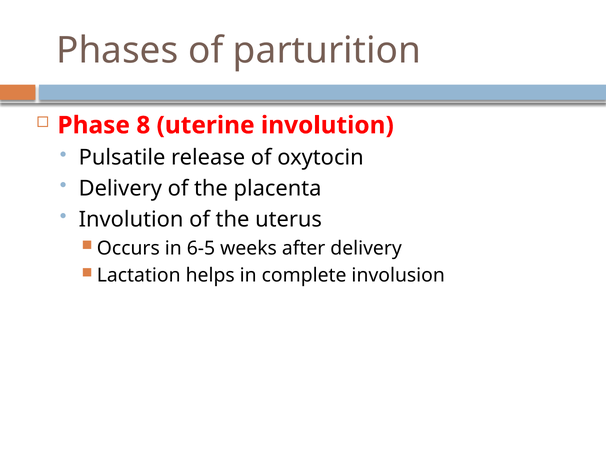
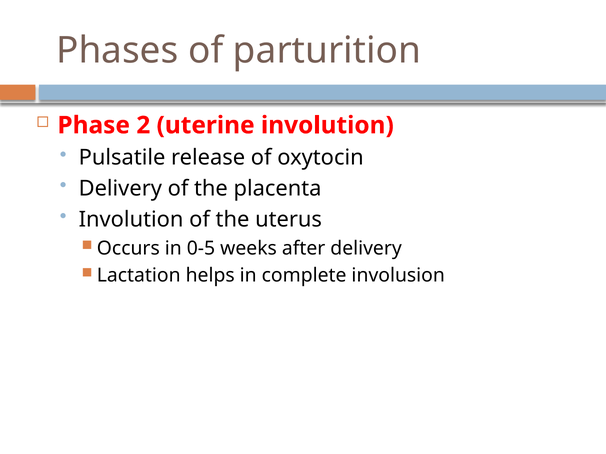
8: 8 -> 2
6-5: 6-5 -> 0-5
